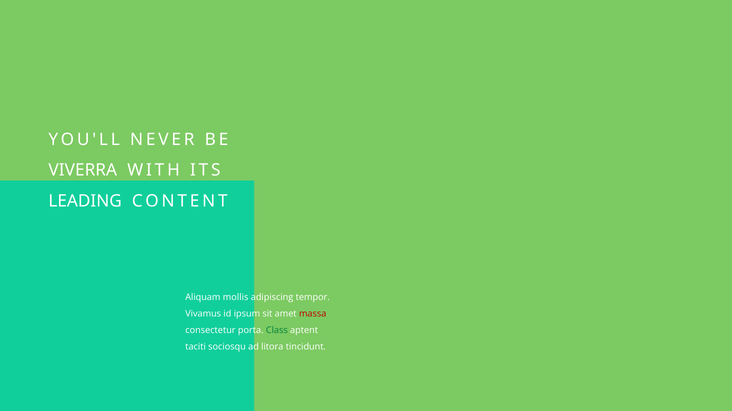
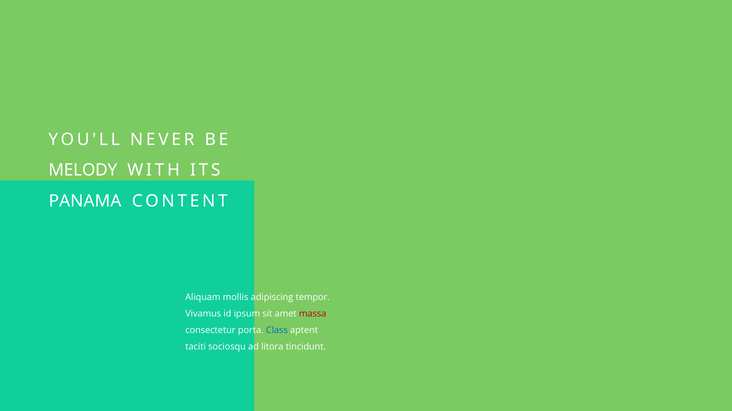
VIVERRA: VIVERRA -> MELODY
LEADING: LEADING -> PANAMA
Class colour: green -> blue
